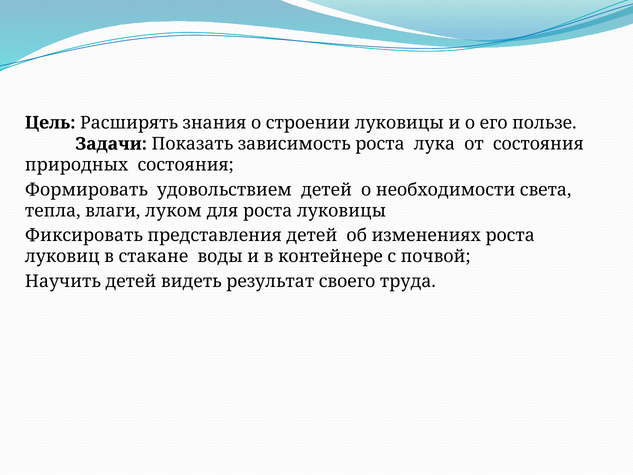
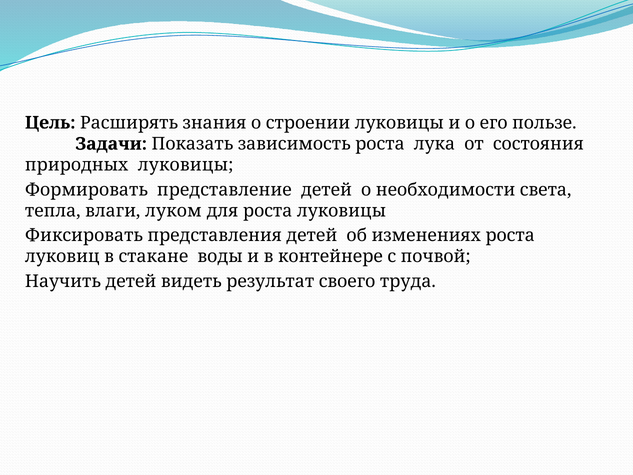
природных состояния: состояния -> луковицы
удовольствием: удовольствием -> представление
